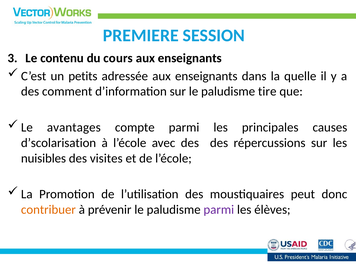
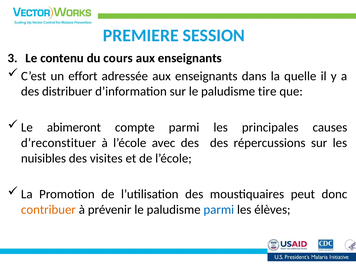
petits: petits -> effort
comment: comment -> distribuer
avantages: avantages -> abimeront
d’scolarisation: d’scolarisation -> d’reconstituer
parmi at (219, 210) colour: purple -> blue
